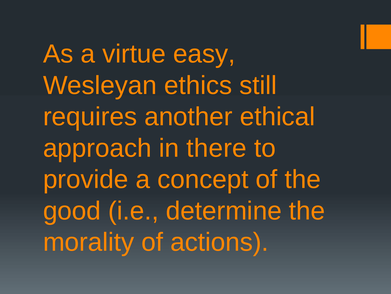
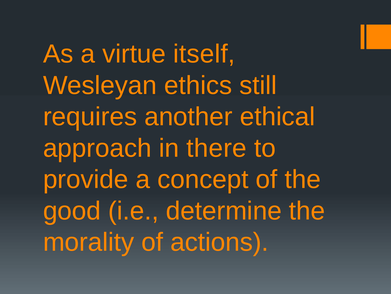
easy: easy -> itself
